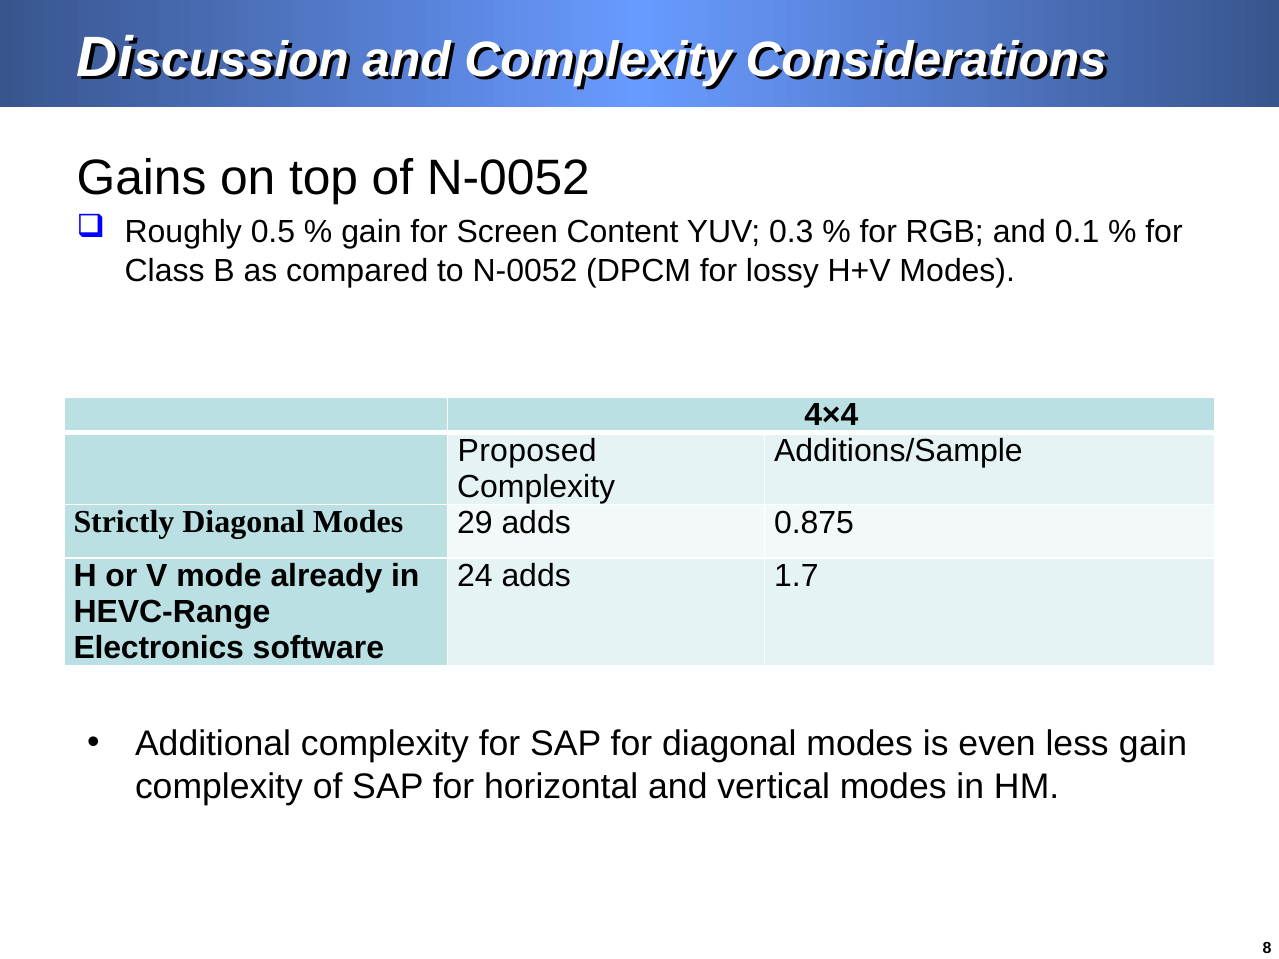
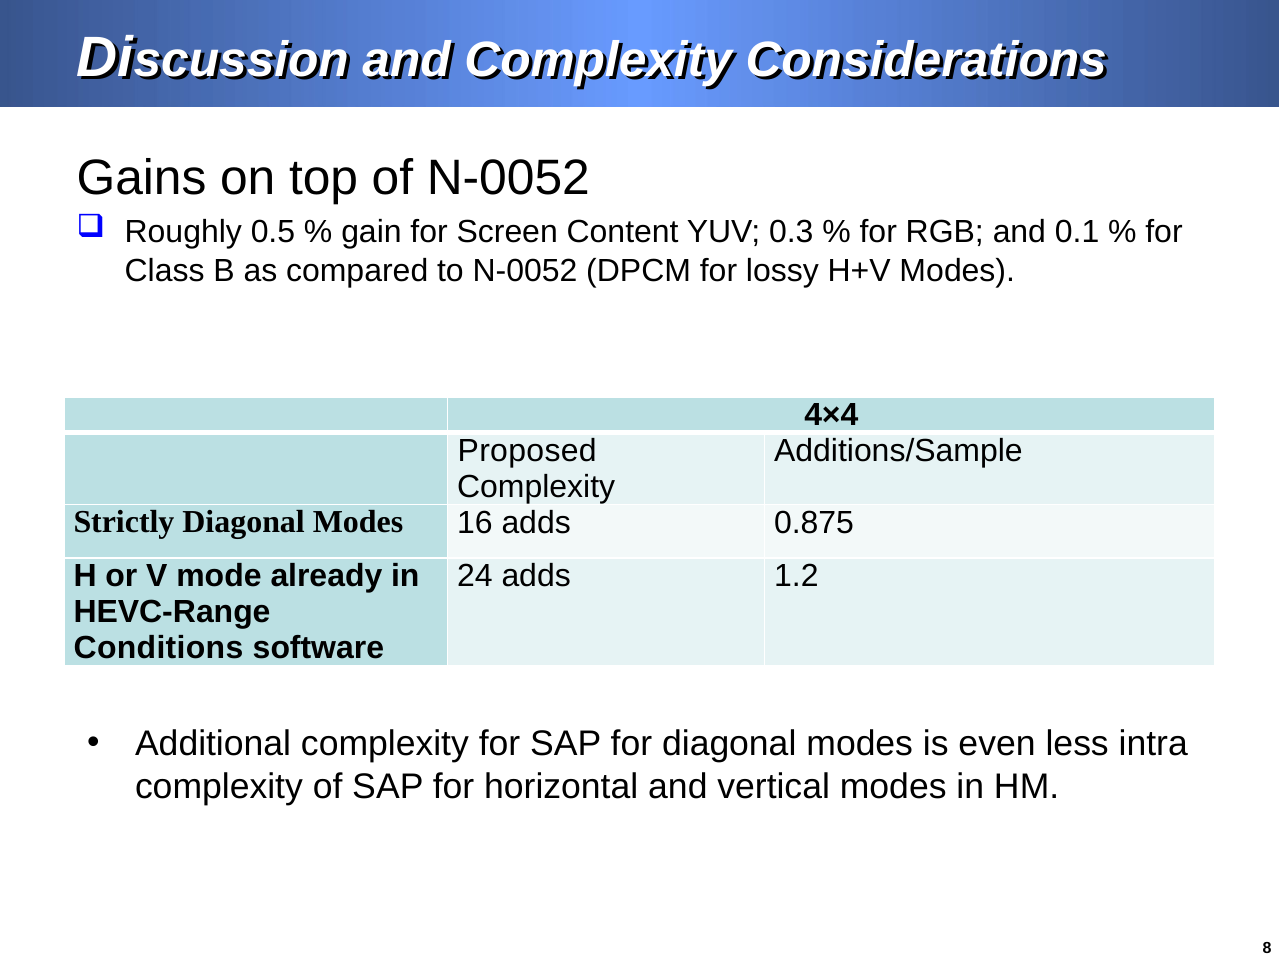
29: 29 -> 16
1.7: 1.7 -> 1.2
Electronics: Electronics -> Conditions
less gain: gain -> intra
